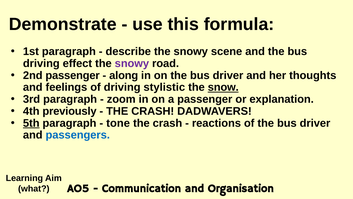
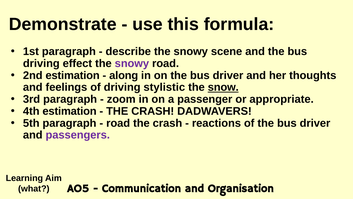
2nd passenger: passenger -> estimation
explanation: explanation -> appropriate
4th previously: previously -> estimation
5th underline: present -> none
tone at (118, 123): tone -> road
passengers colour: blue -> purple
